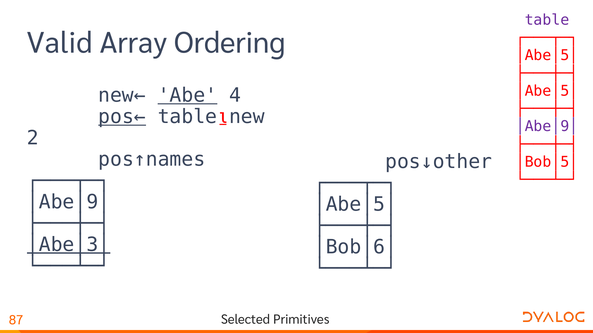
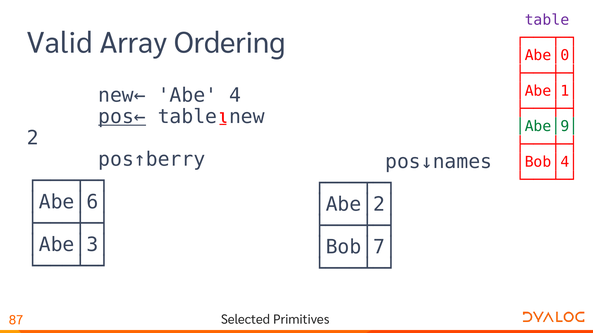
│Abe│5│ at (547, 56): │Abe│5│ -> │Abe│0│
│Abe│5│ at (547, 91): │Abe│5│ -> │Abe│1│
Abe underline: present -> none
│Abe│9│ at (547, 127) colour: purple -> green
pos↑names: pos↑names -> pos↑berry
pos↓other: pos↓other -> pos↓names
│Bob│5│: │Bob│5│ -> │Bob│4│
│Abe│9│ at (69, 202): │Abe│9│ -> │Abe│6│
│Abe│5│ at (355, 205): │Abe│5│ -> │Abe│2│
│Abe│3│ underline: present -> none
│Bob│6│: │Bob│6│ -> │Bob│7│
